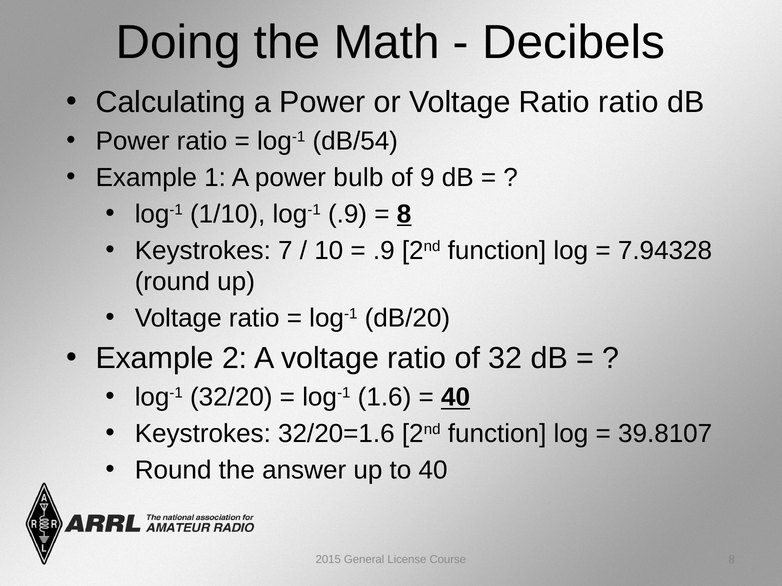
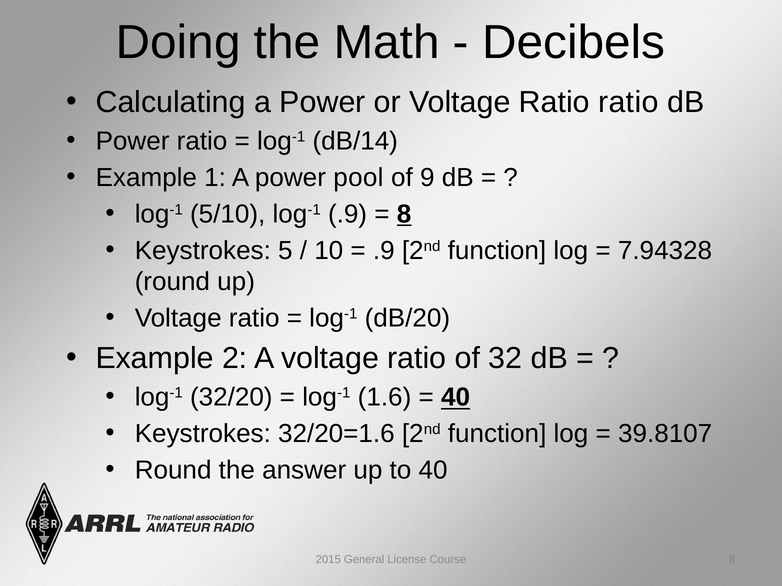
dB/54: dB/54 -> dB/14
bulb: bulb -> pool
1/10: 1/10 -> 5/10
7: 7 -> 5
